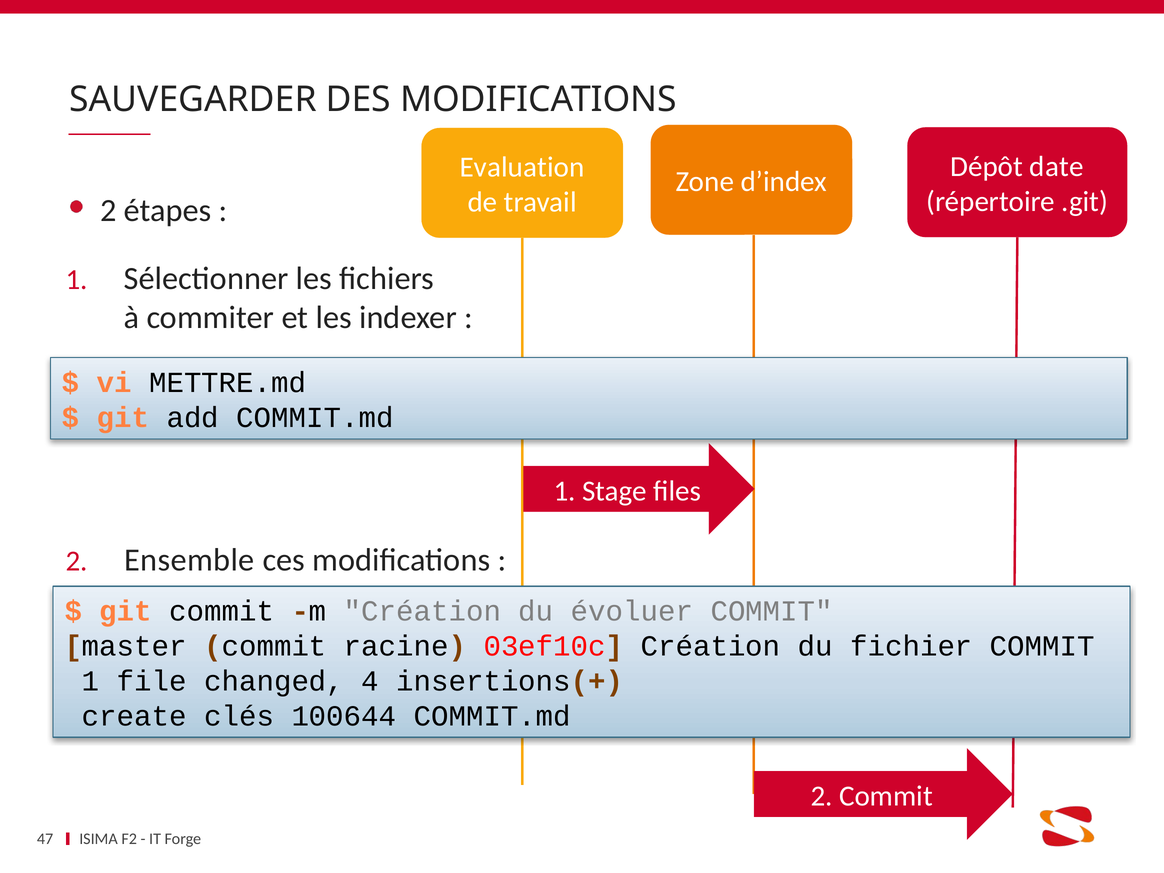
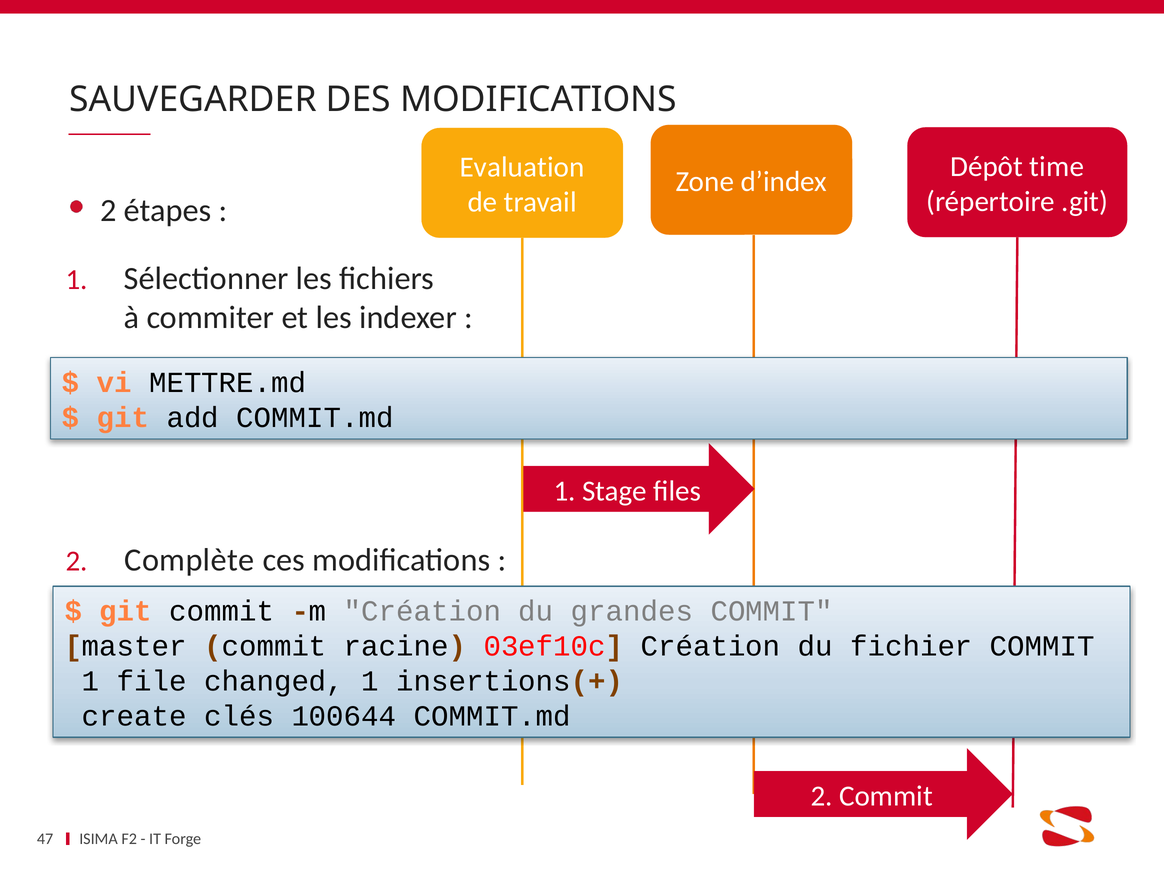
date: date -> time
Ensemble: Ensemble -> Complète
évoluer: évoluer -> grandes
changed 4: 4 -> 1
